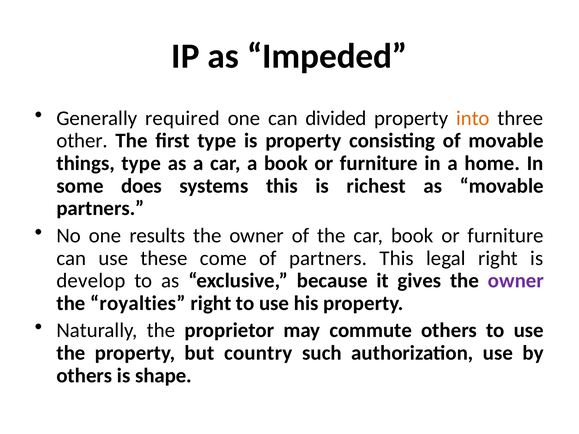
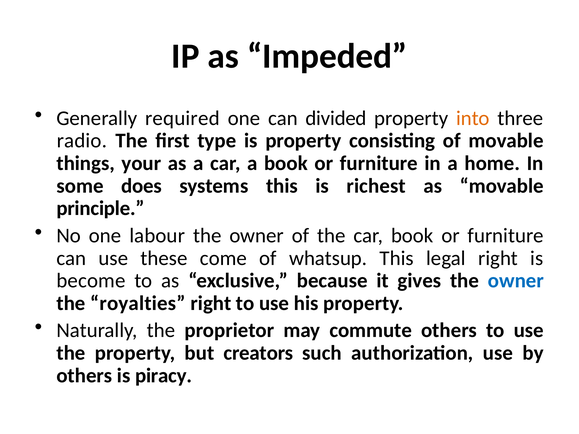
other: other -> radio
things type: type -> your
partners at (100, 208): partners -> principle
results: results -> labour
of partners: partners -> whatsup
develop: develop -> become
owner at (516, 281) colour: purple -> blue
country: country -> creators
shape: shape -> piracy
